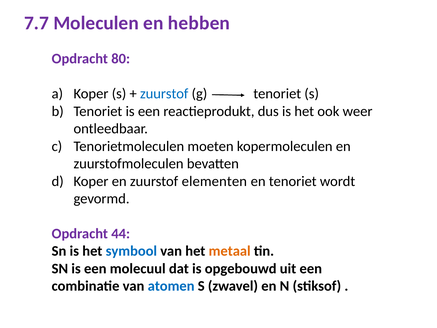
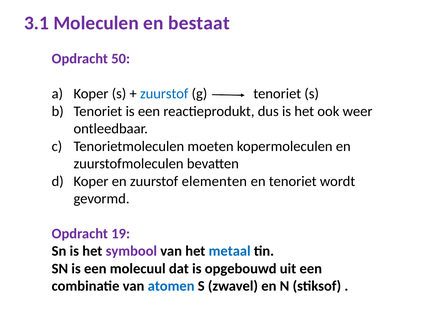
7.7: 7.7 -> 3.1
hebben: hebben -> bestaat
80: 80 -> 50
44: 44 -> 19
symbool colour: blue -> purple
metaal colour: orange -> blue
